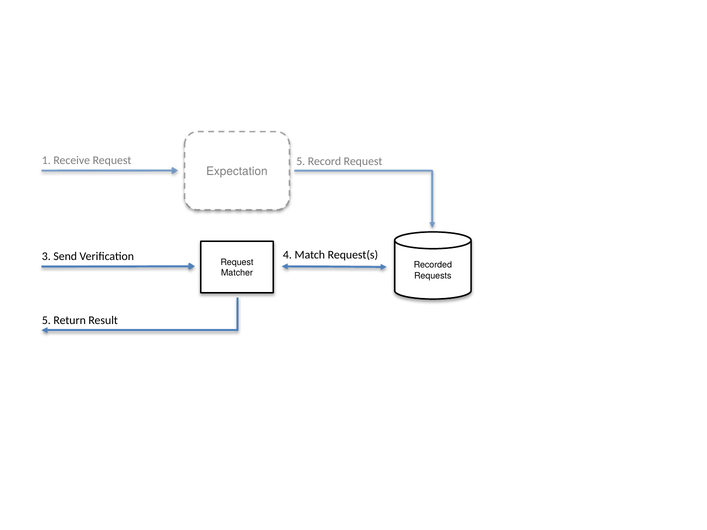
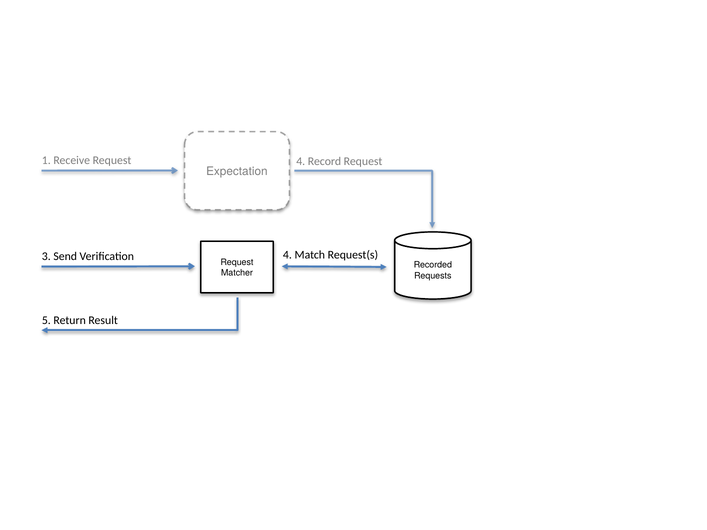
Request 5: 5 -> 4
